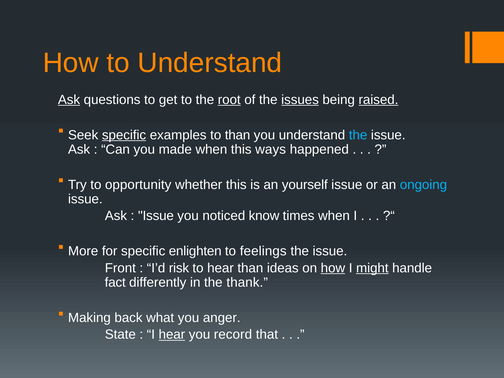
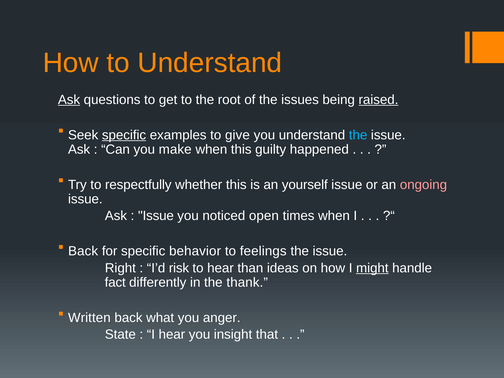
root underline: present -> none
issues underline: present -> none
to than: than -> give
made: made -> make
ways: ways -> guilty
opportunity: opportunity -> respectfully
ongoing colour: light blue -> pink
know: know -> open
More at (83, 251): More -> Back
enlighten: enlighten -> behavior
Front: Front -> Right
how at (333, 268) underline: present -> none
Making: Making -> Written
hear at (172, 335) underline: present -> none
record: record -> insight
